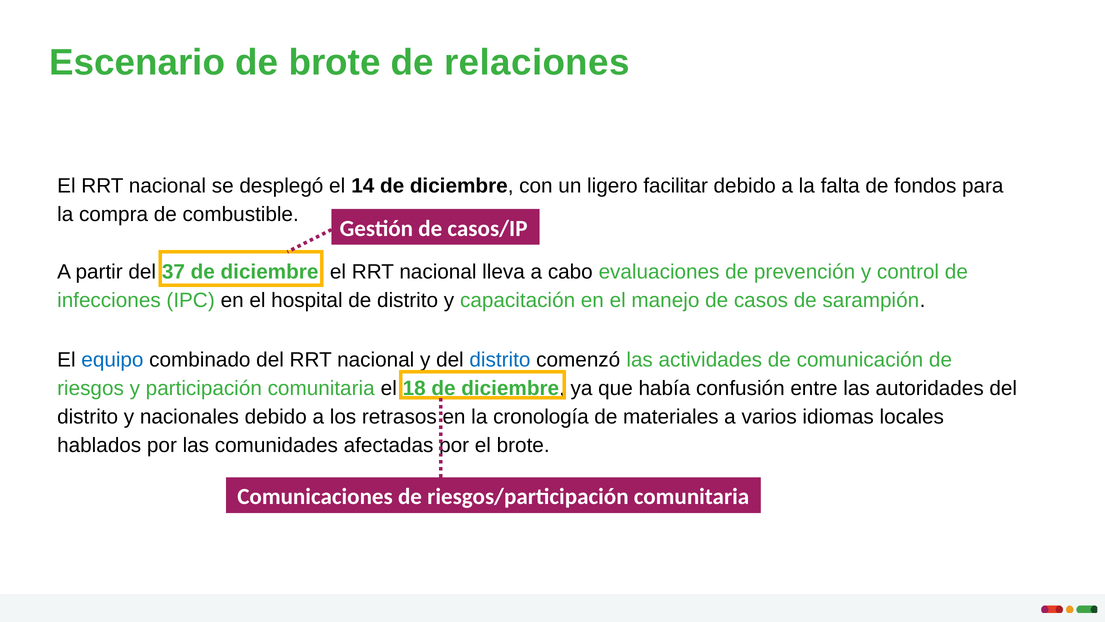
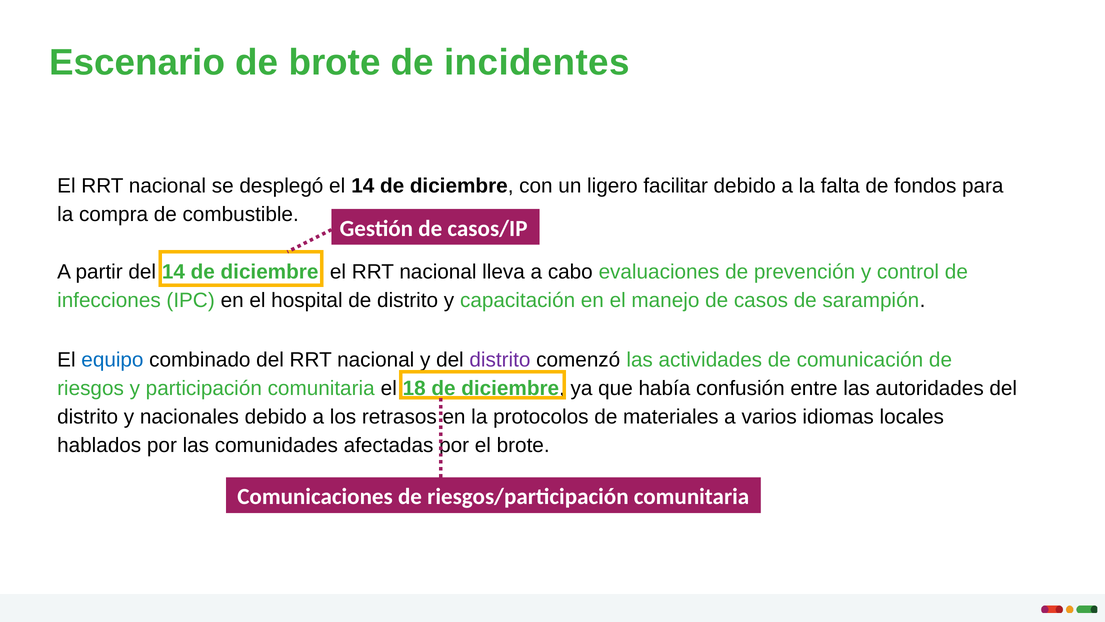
relaciones: relaciones -> incidentes
del 37: 37 -> 14
distrito at (500, 360) colour: blue -> purple
cronología: cronología -> protocolos
